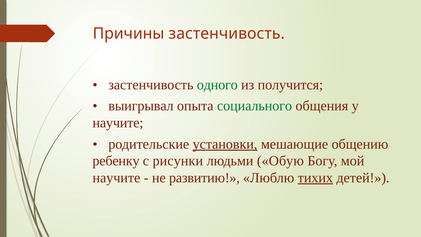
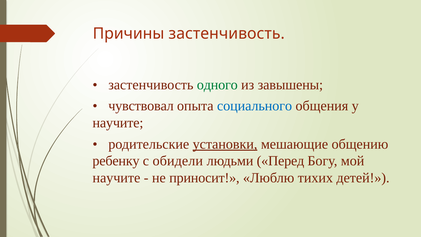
получится: получится -> завышены
выигрывал: выигрывал -> чувствовал
социального colour: green -> blue
рисунки: рисунки -> обидели
Обую: Обую -> Перед
развитию: развитию -> приносит
тихих underline: present -> none
